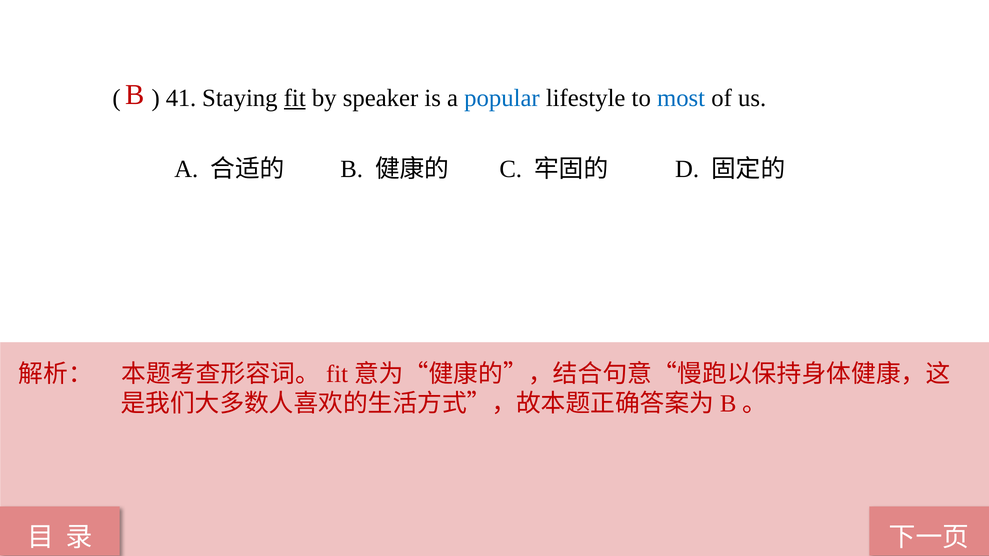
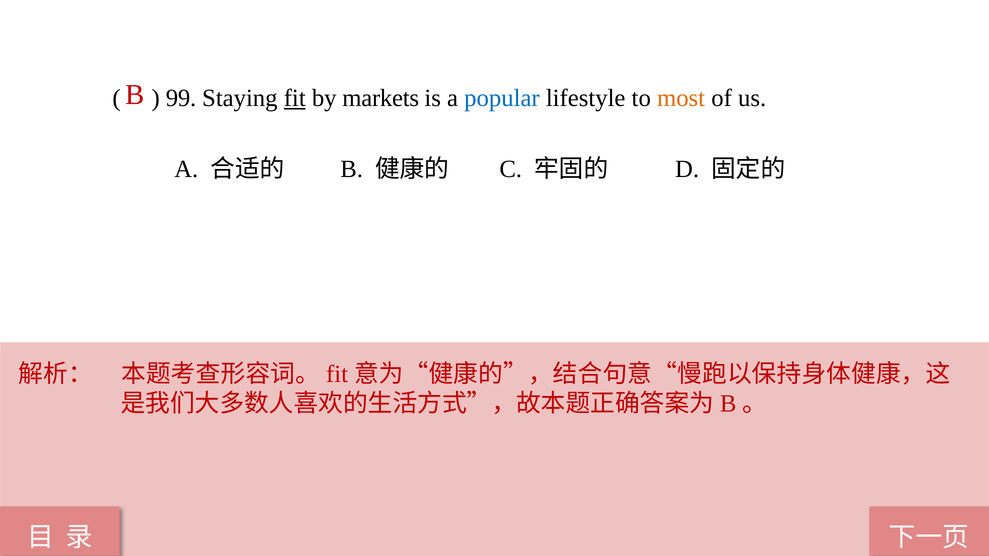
41: 41 -> 99
speaker: speaker -> markets
most colour: blue -> orange
